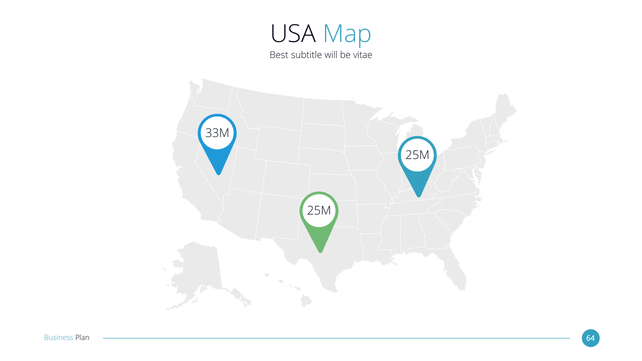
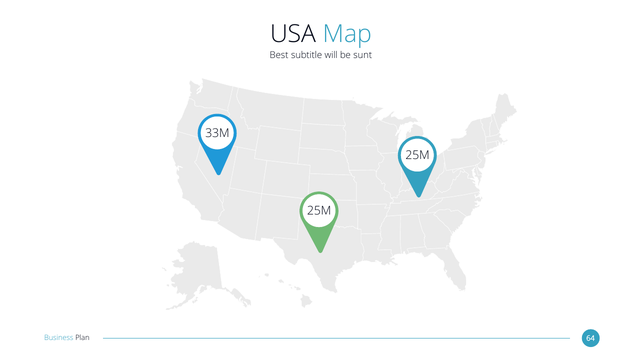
vitae: vitae -> sunt
